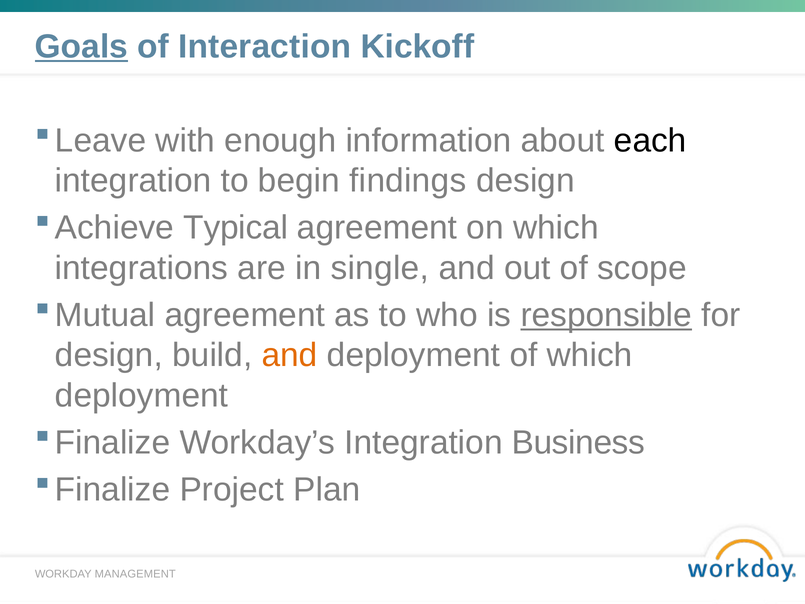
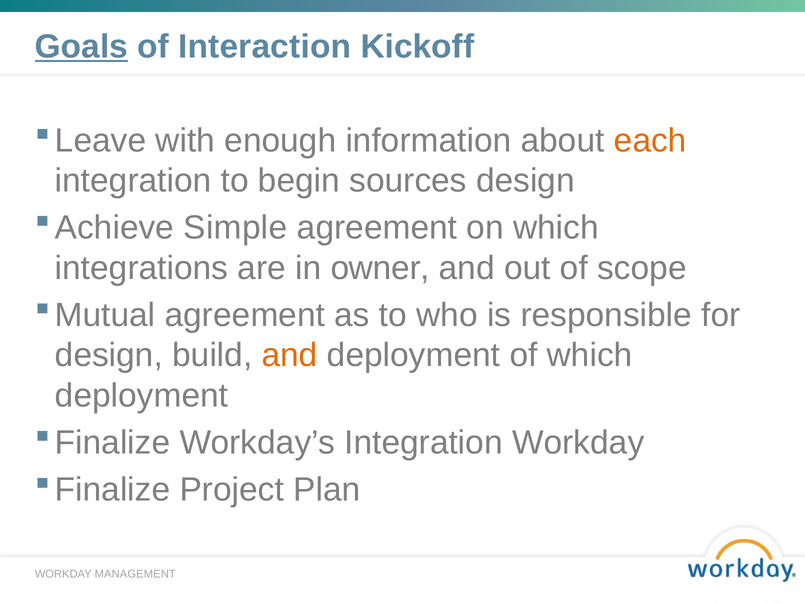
each colour: black -> orange
findings: findings -> sources
Typical: Typical -> Simple
single: single -> owner
responsible underline: present -> none
Integration Business: Business -> Workday
